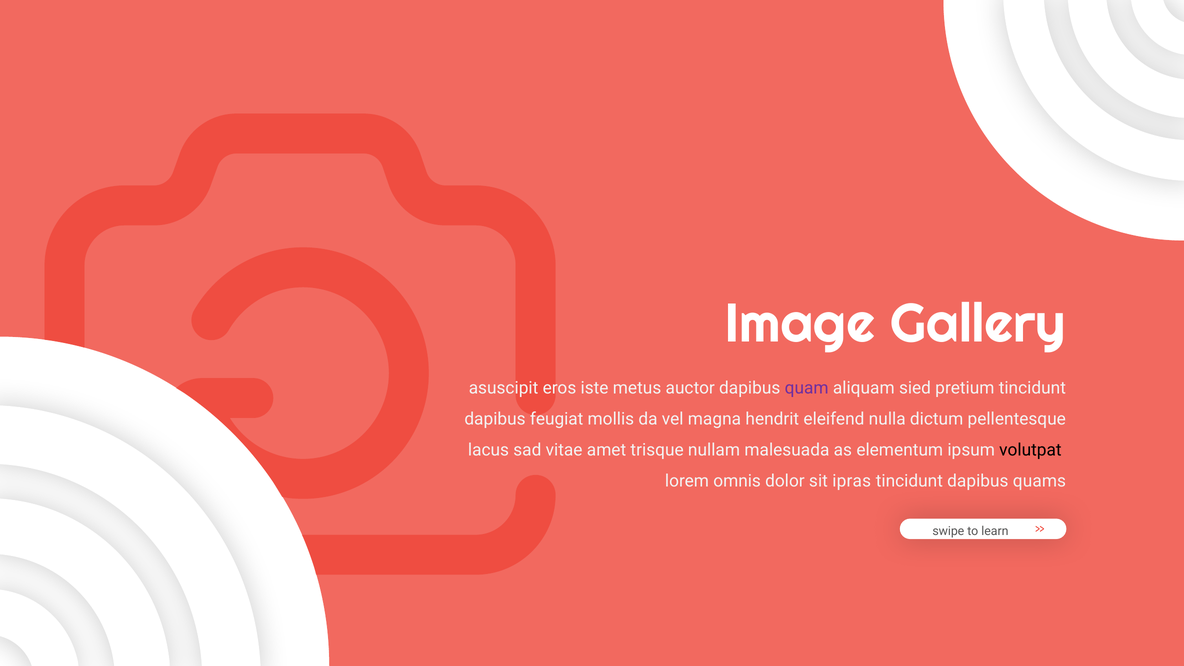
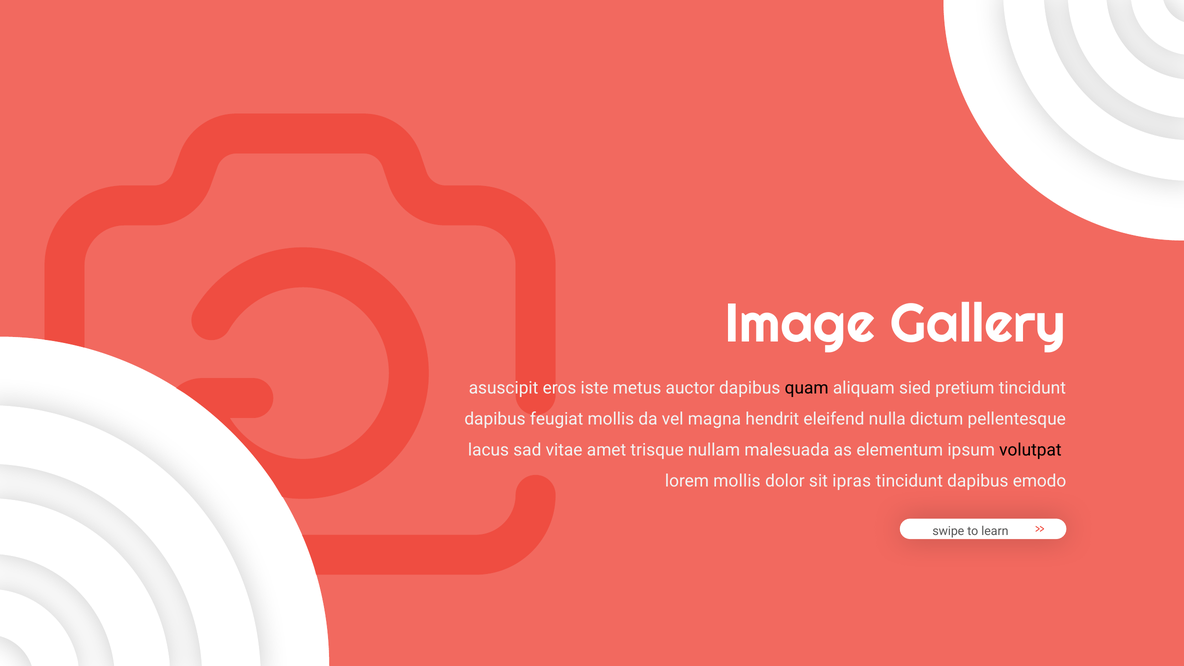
quam colour: purple -> black
lorem omnis: omnis -> mollis
quams: quams -> emodo
